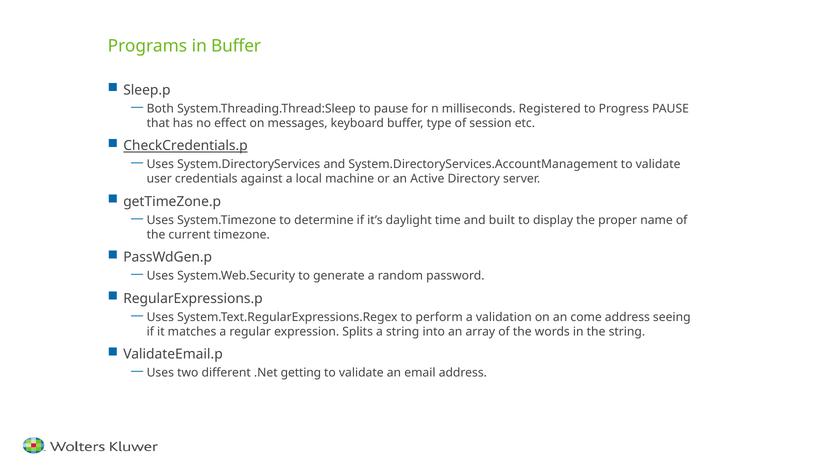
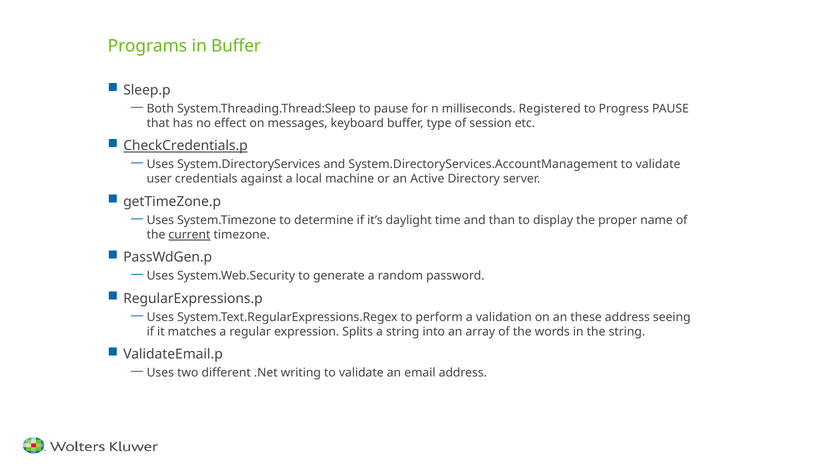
built: built -> than
current underline: none -> present
come: come -> these
getting: getting -> writing
